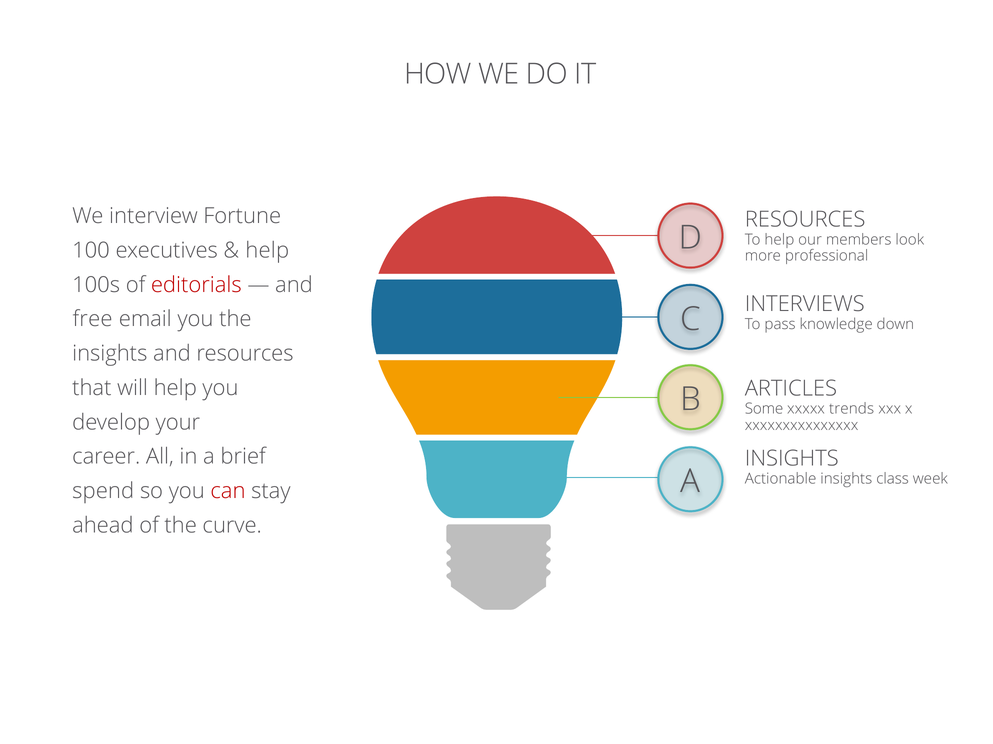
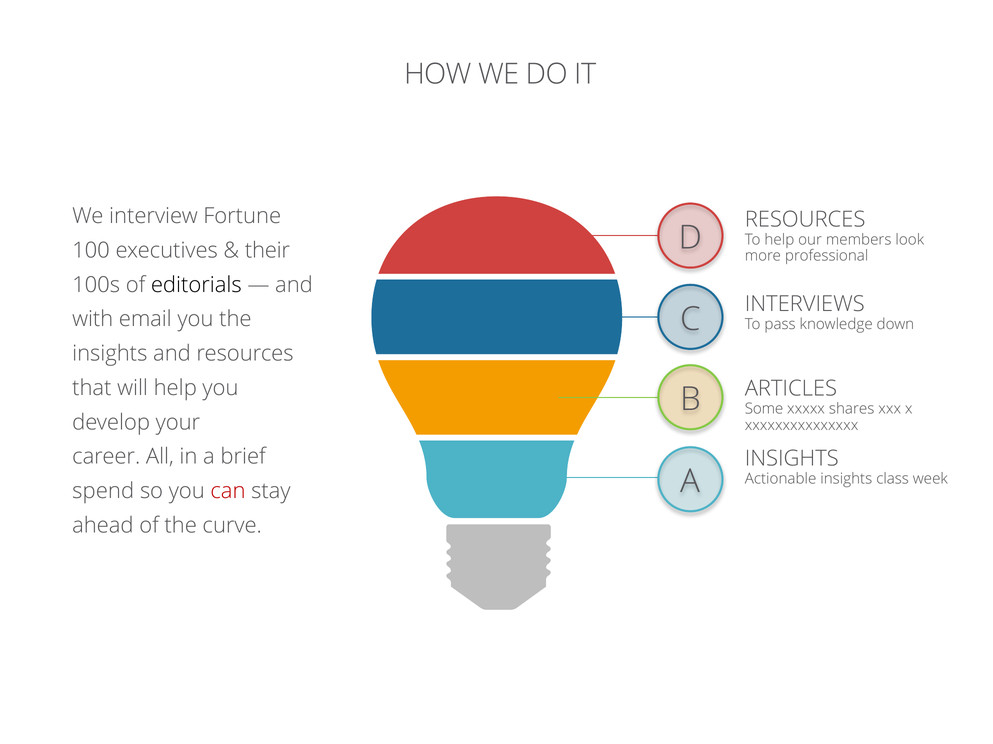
help at (267, 251): help -> their
editorials colour: red -> black
free: free -> with
trends: trends -> shares
